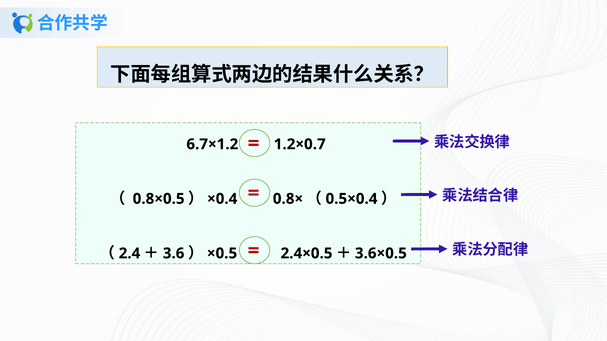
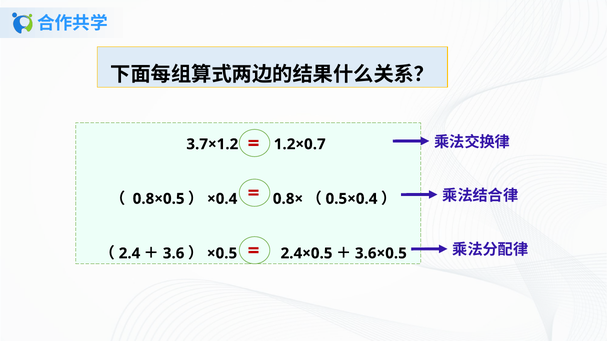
6.7×1.2: 6.7×1.2 -> 3.7×1.2
